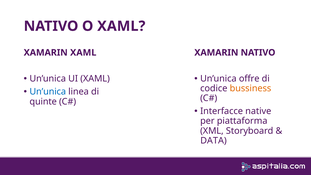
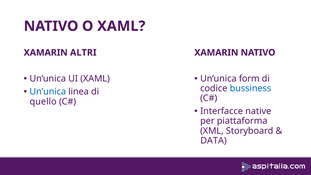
XAMARIN XAML: XAML -> ALTRI
offre: offre -> form
bussiness colour: orange -> blue
quinte: quinte -> quello
